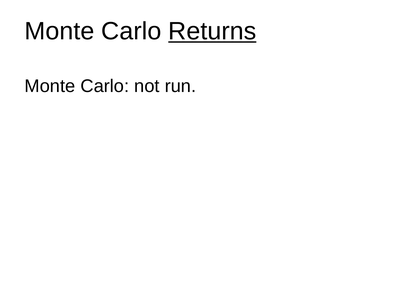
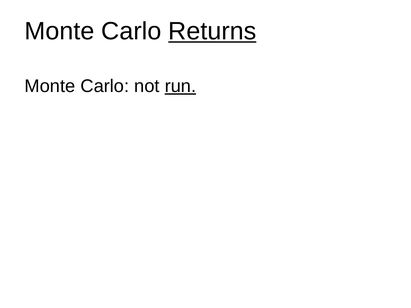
run underline: none -> present
